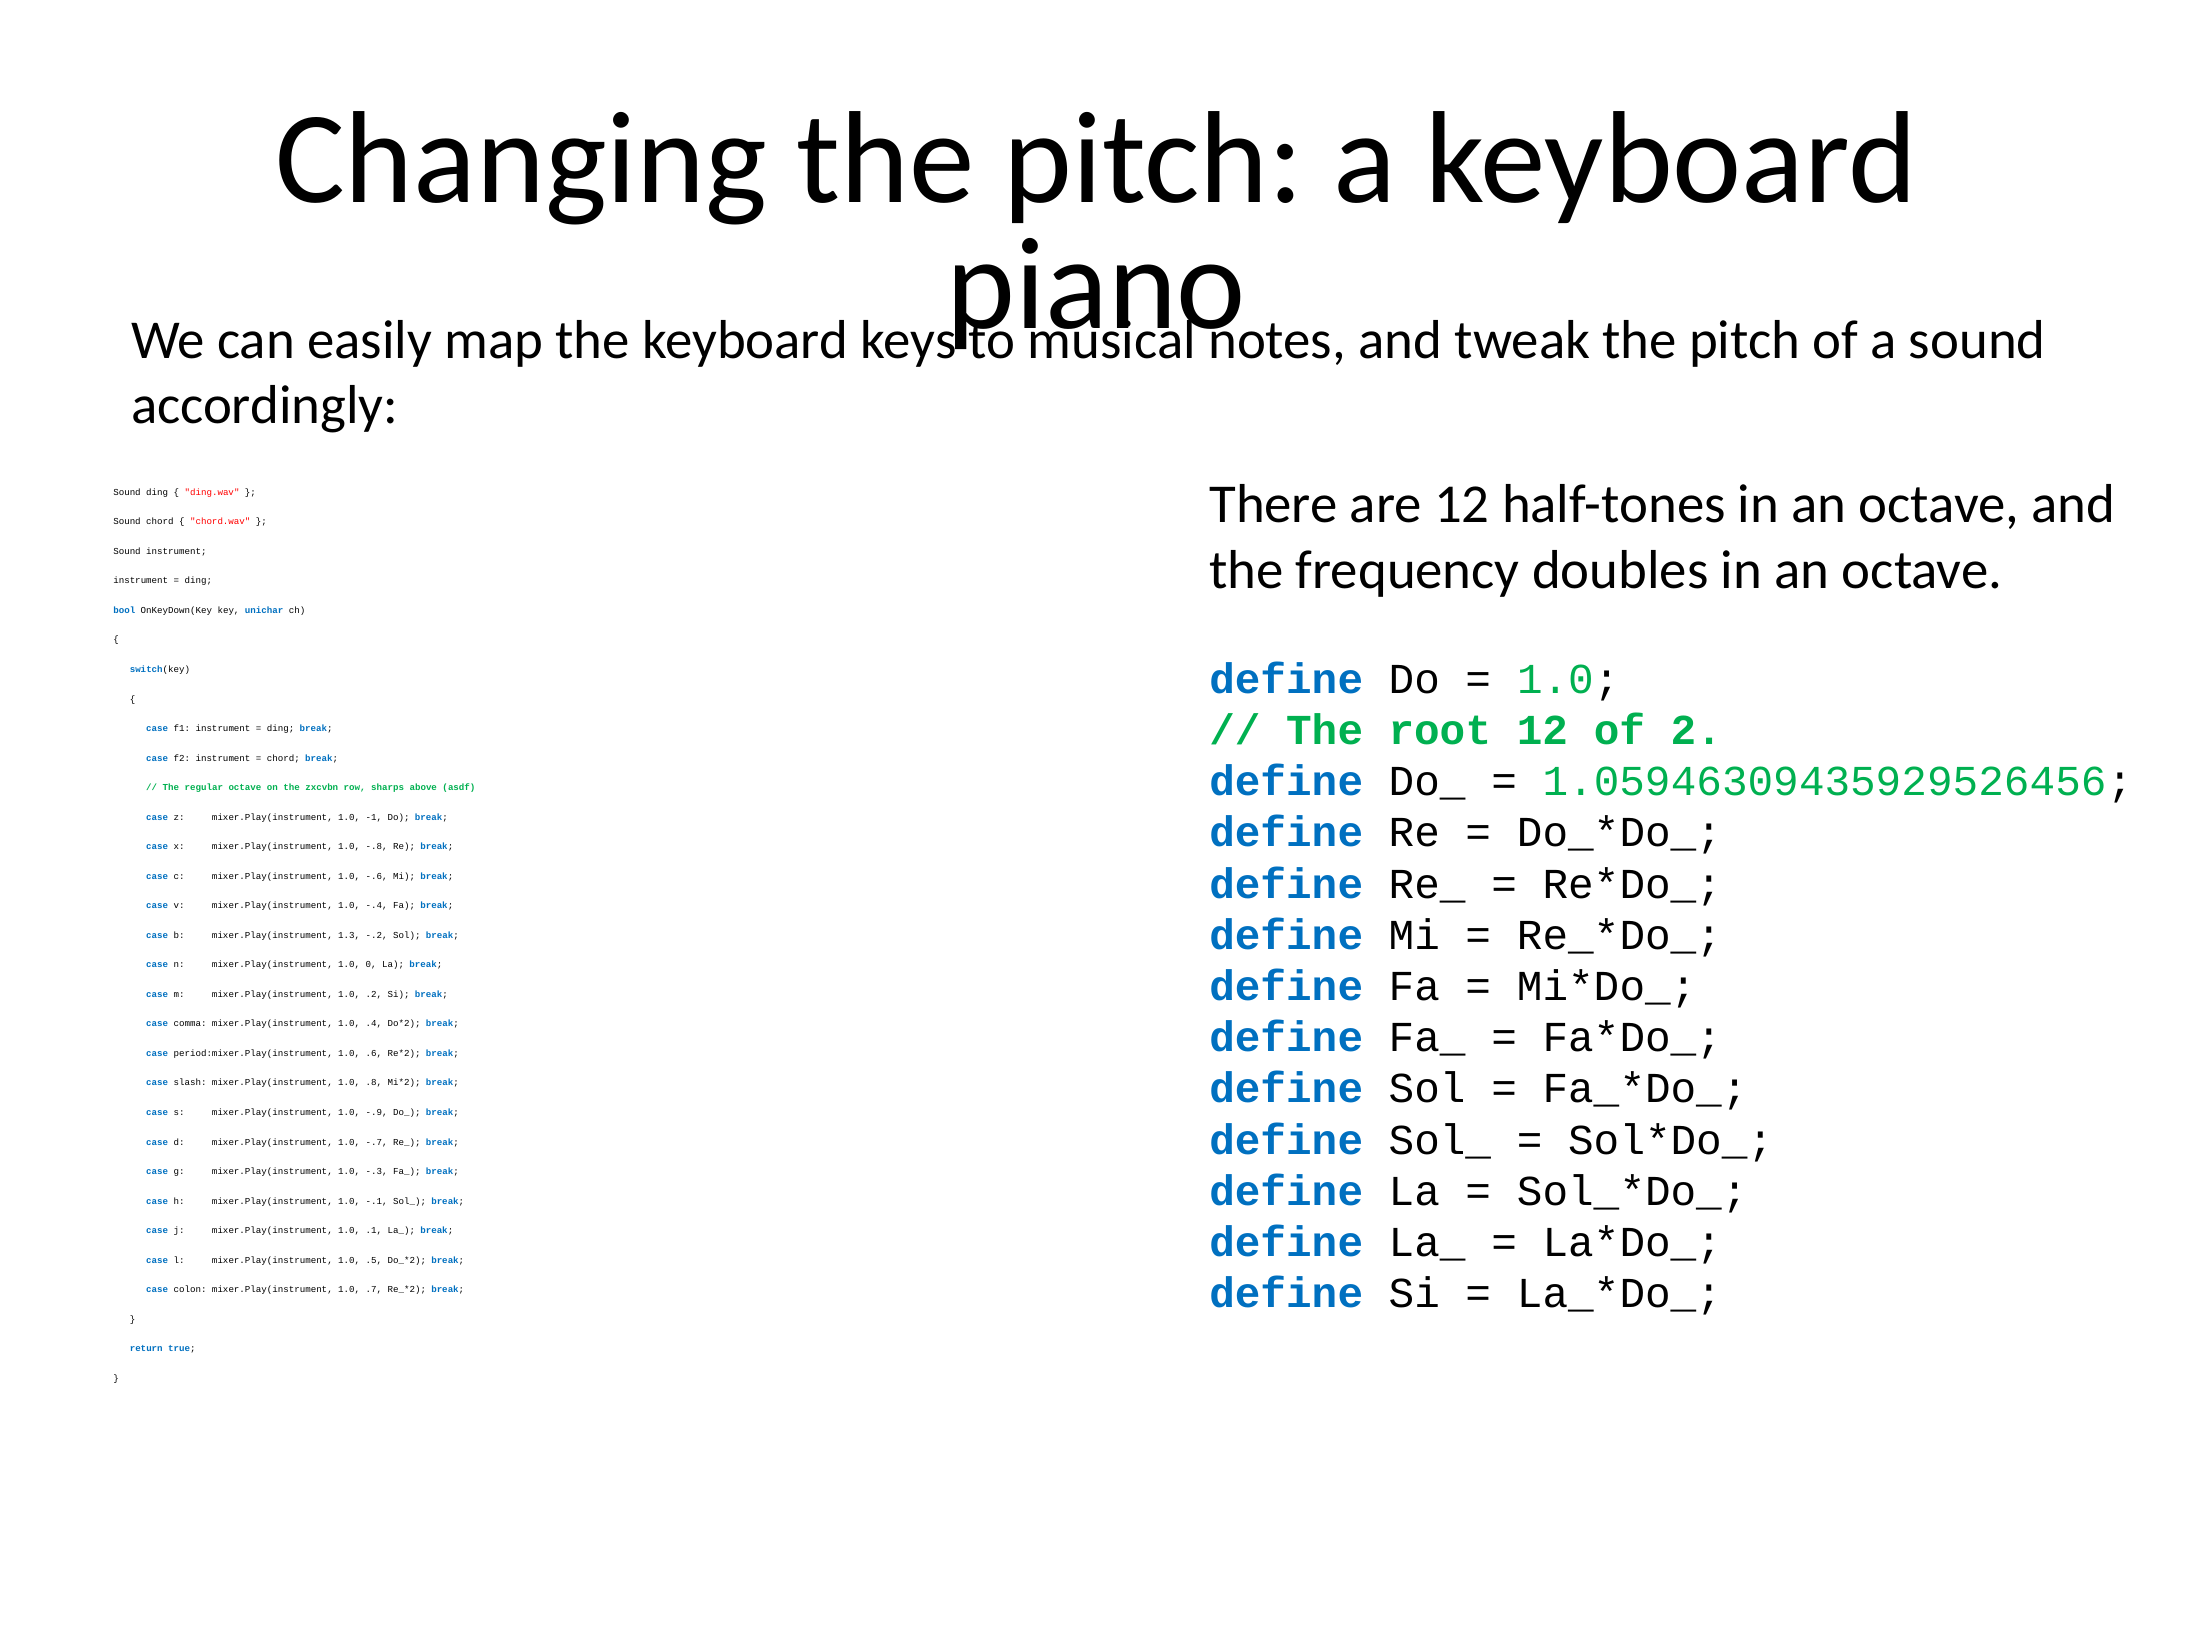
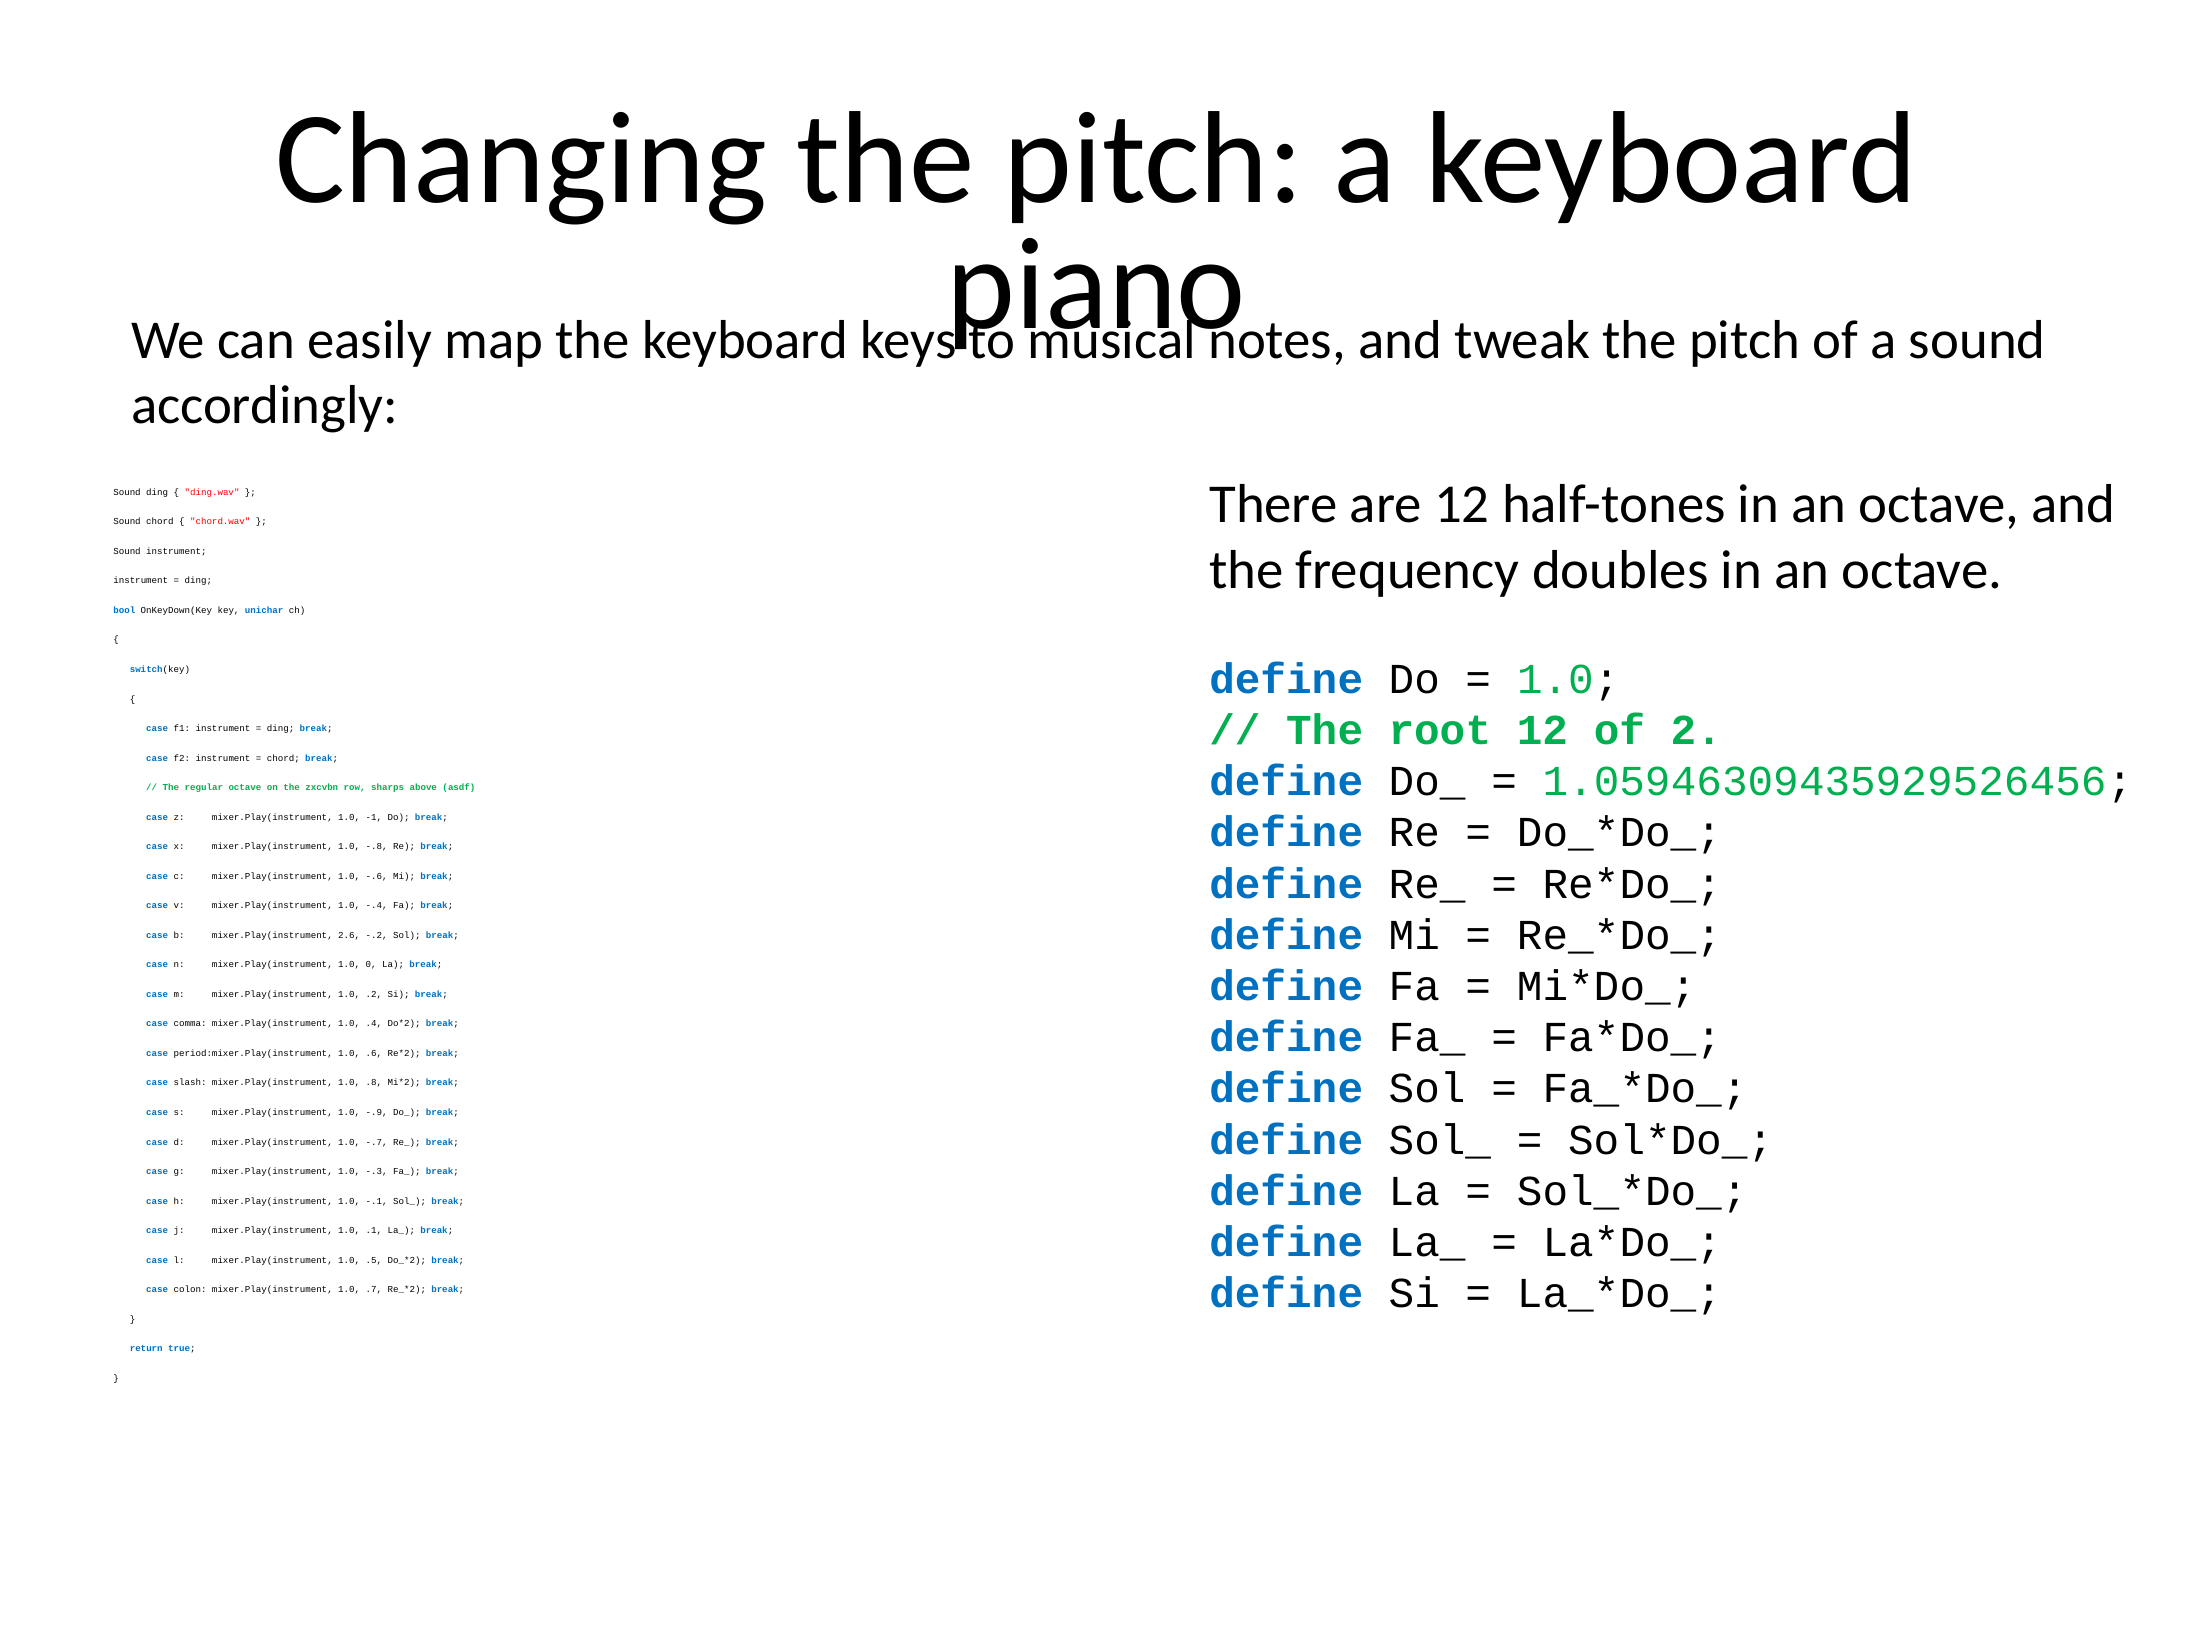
1.3: 1.3 -> 2.6
